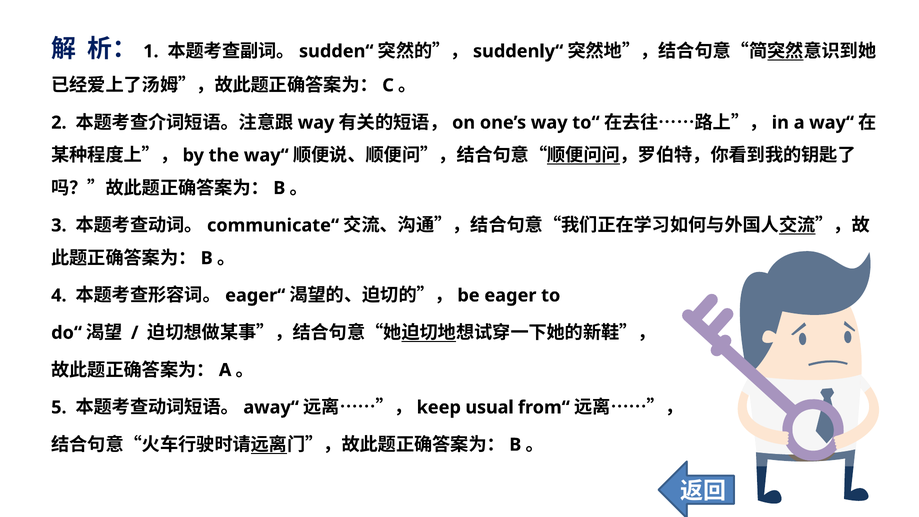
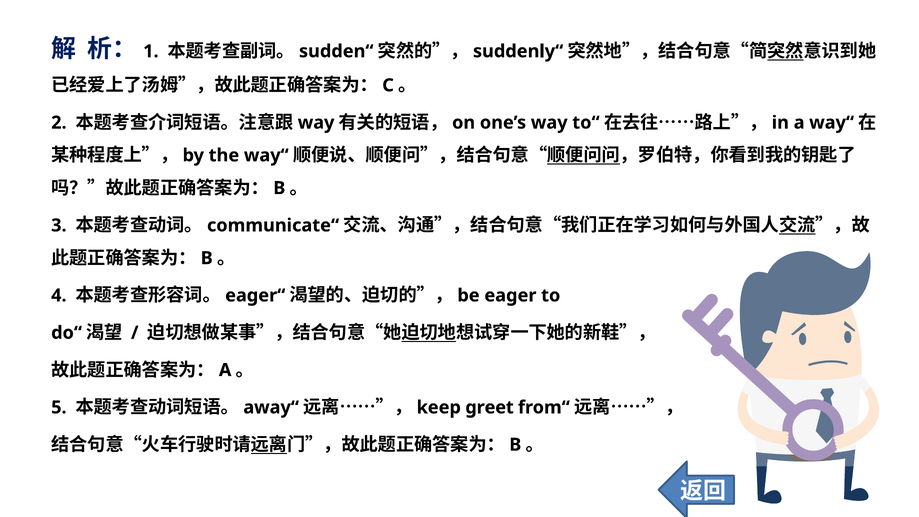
usual: usual -> greet
